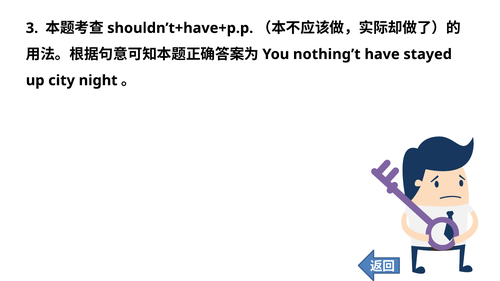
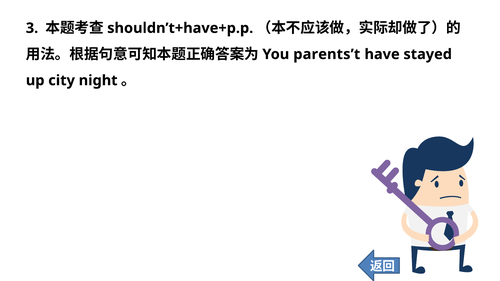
nothing’t: nothing’t -> parents’t
